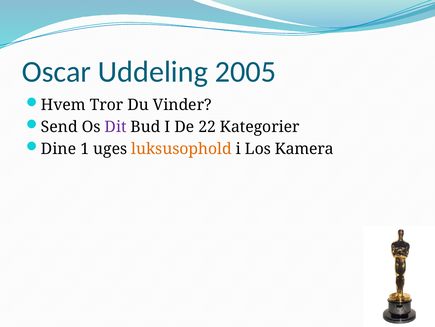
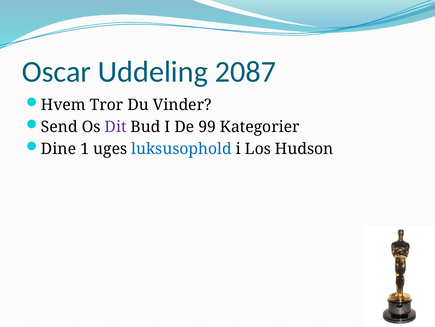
2005: 2005 -> 2087
22: 22 -> 99
luksusophold colour: orange -> blue
Kamera: Kamera -> Hudson
